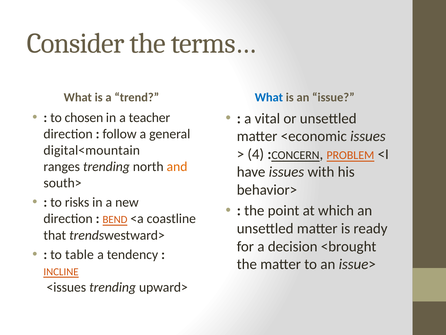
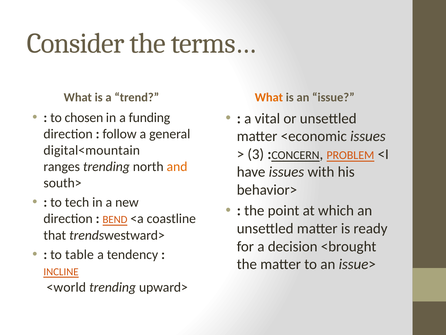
What at (269, 97) colour: blue -> orange
teacher: teacher -> funding
4: 4 -> 3
risks: risks -> tech
<issues: <issues -> <world
